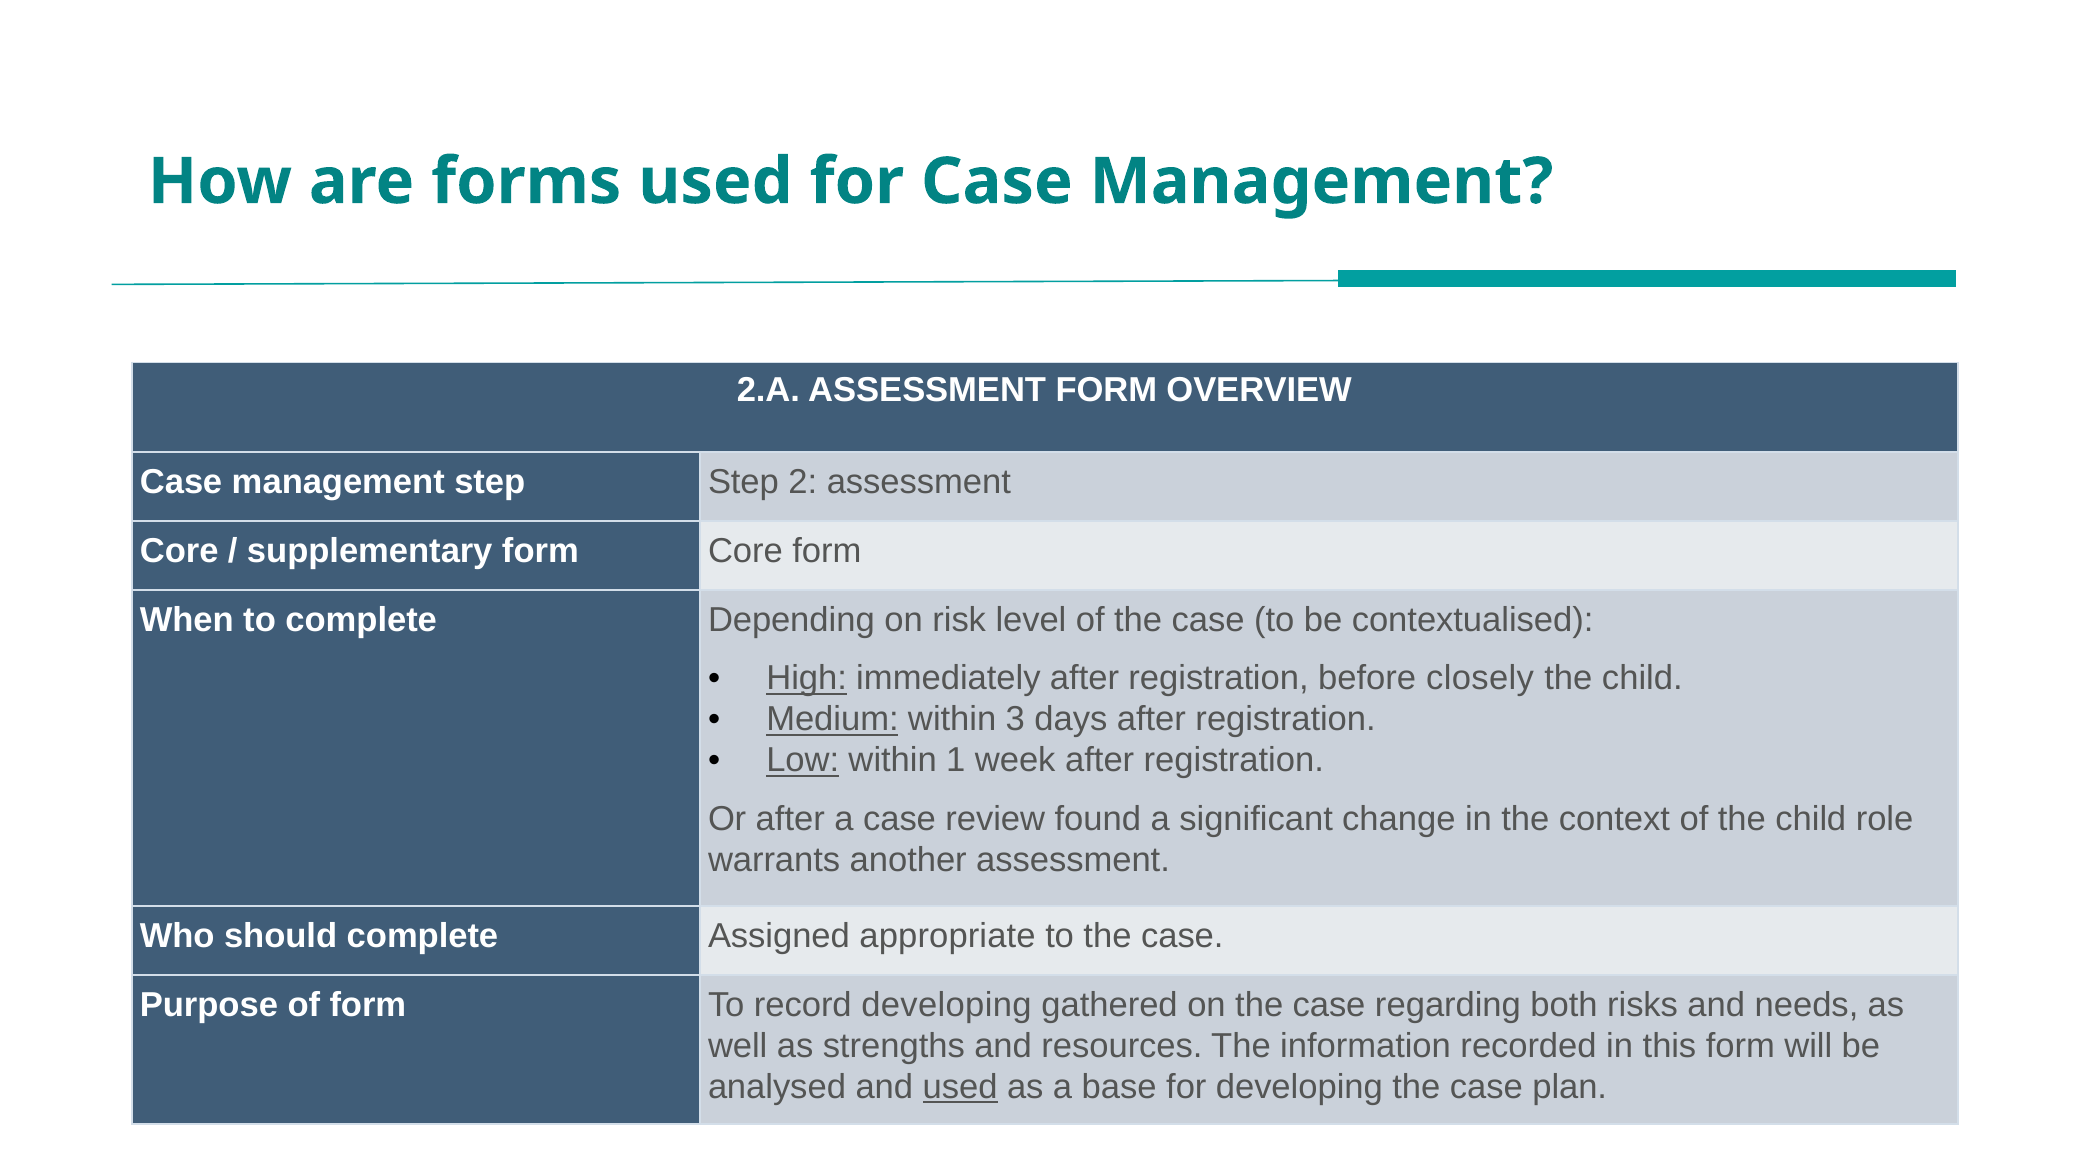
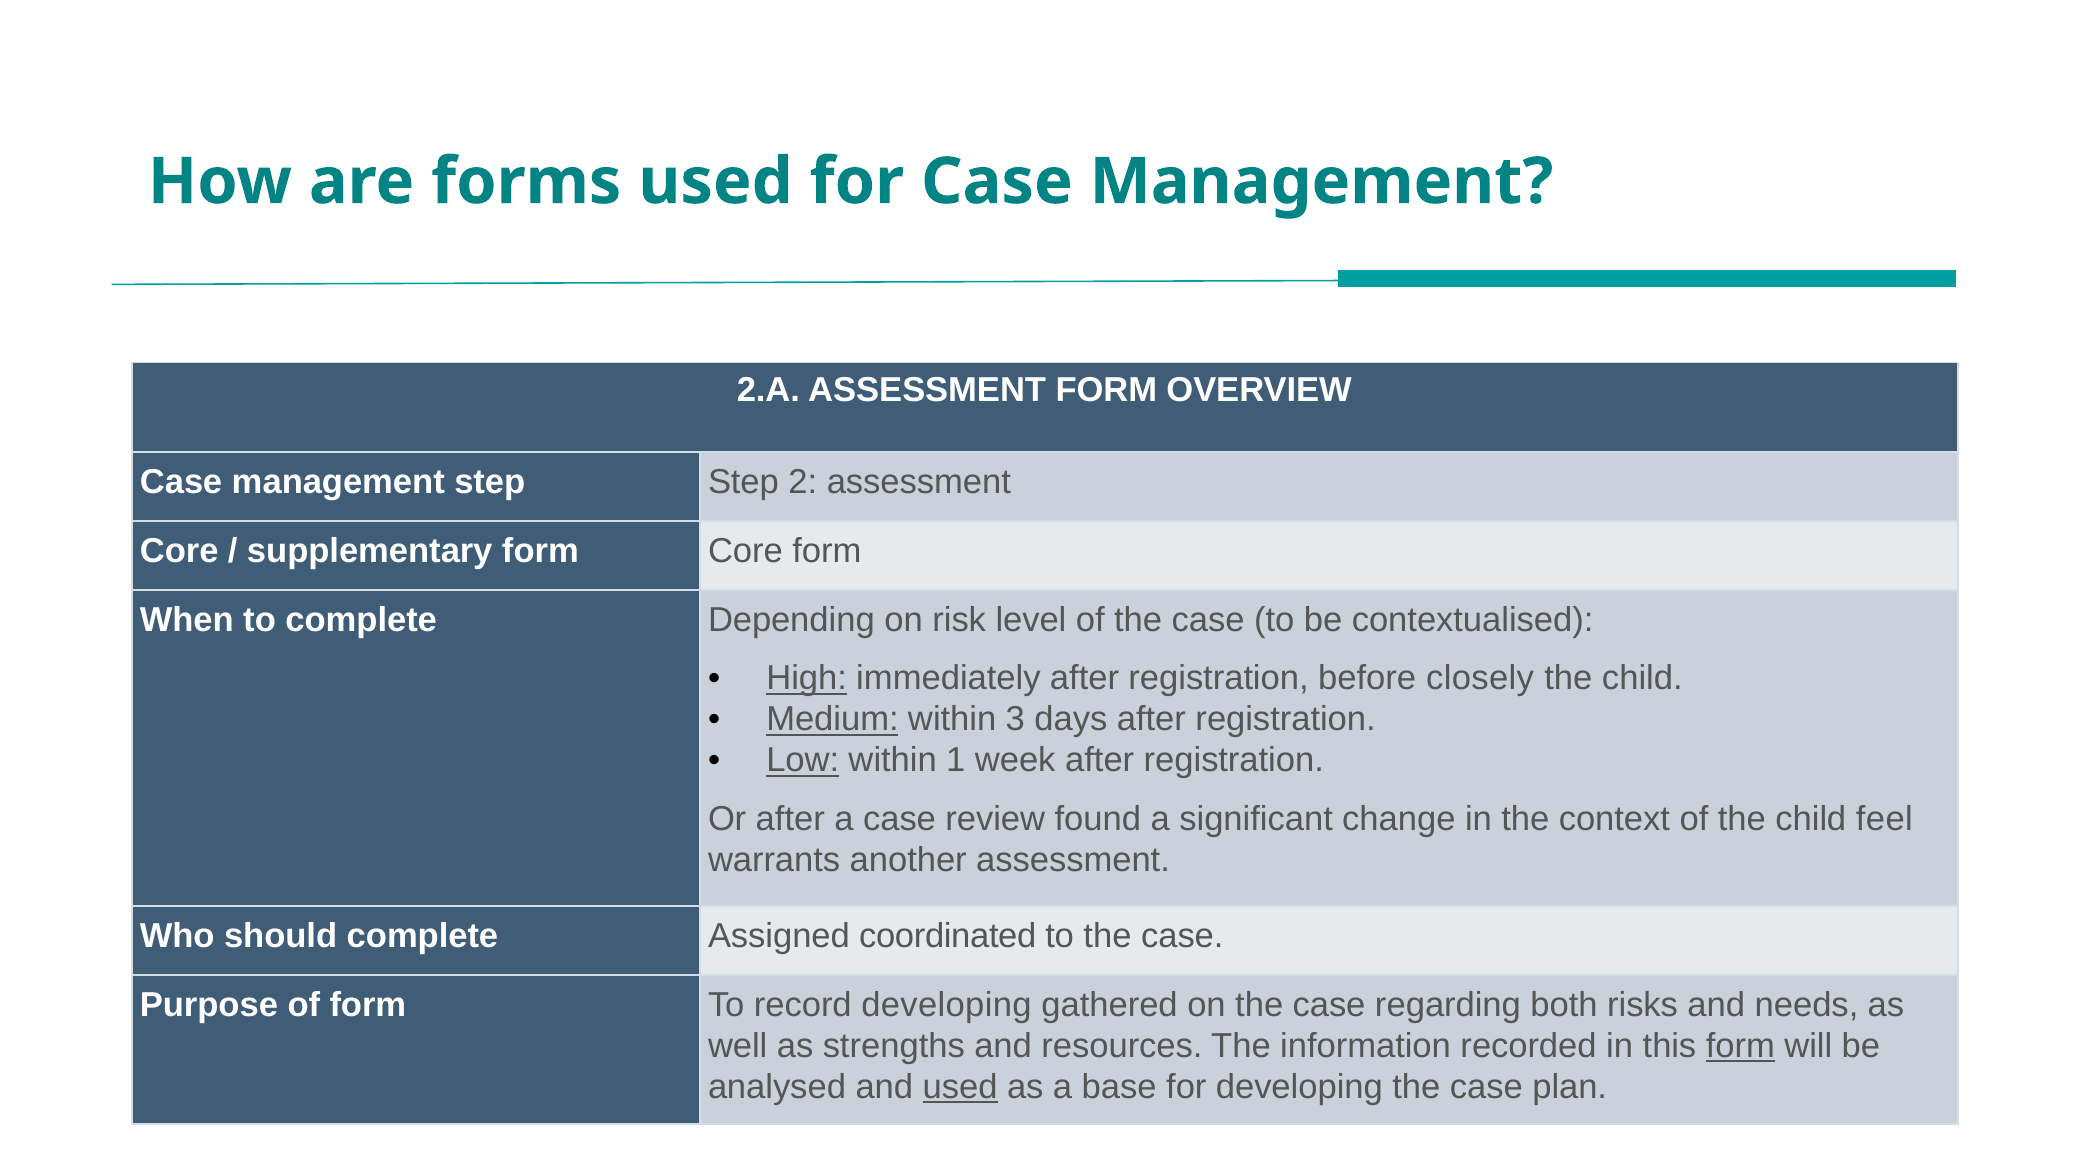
role: role -> feel
appropriate: appropriate -> coordinated
form at (1740, 1047) underline: none -> present
